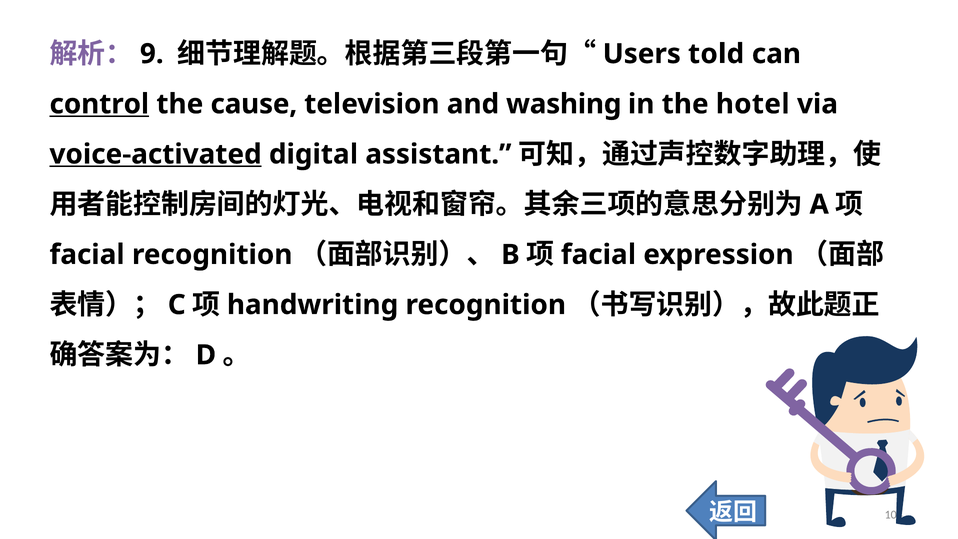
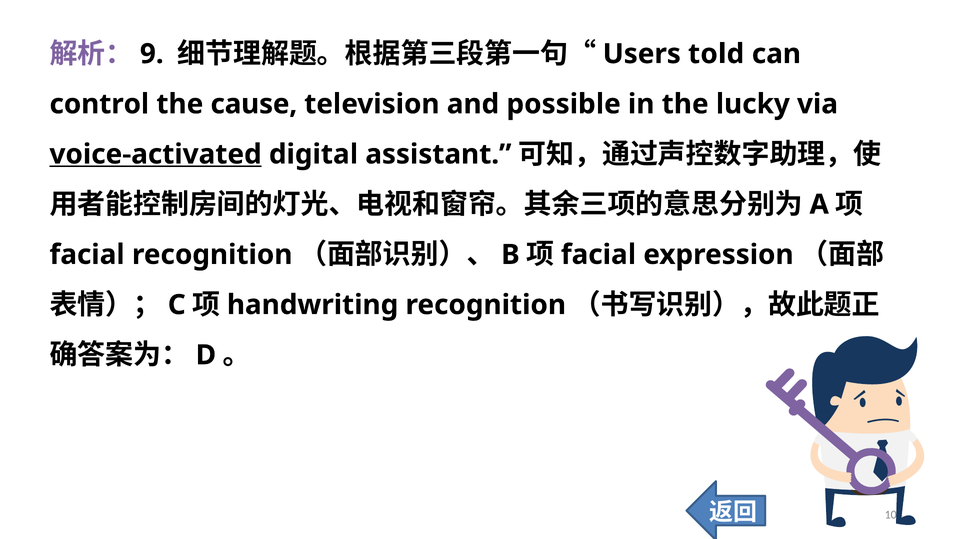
control underline: present -> none
washing: washing -> possible
hotel: hotel -> lucky
